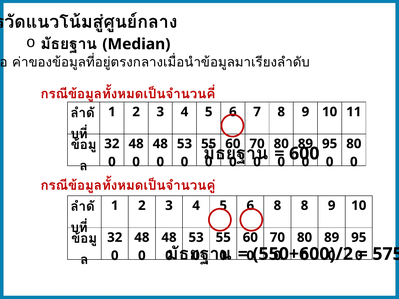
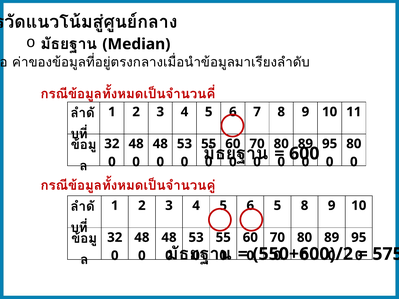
8 at (277, 206): 8 -> 5
